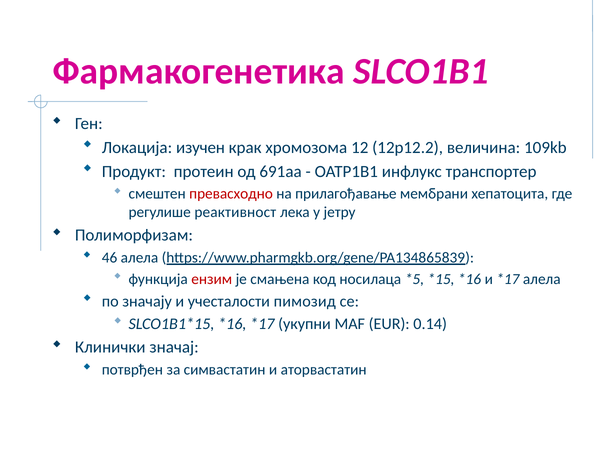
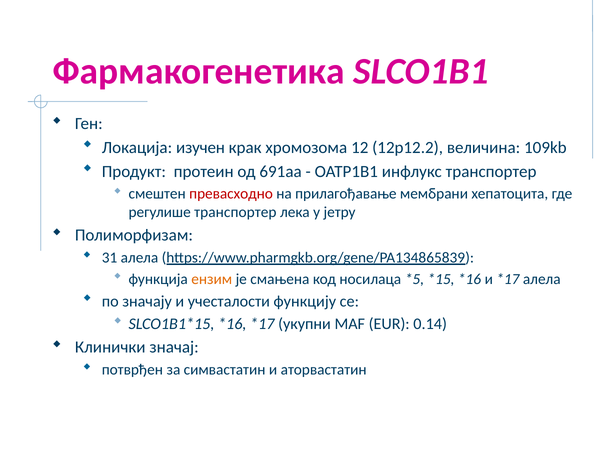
регулише реактивност: реактивност -> транспортер
46: 46 -> 31
ензим colour: red -> orange
пимозид: пимозид -> функцију
